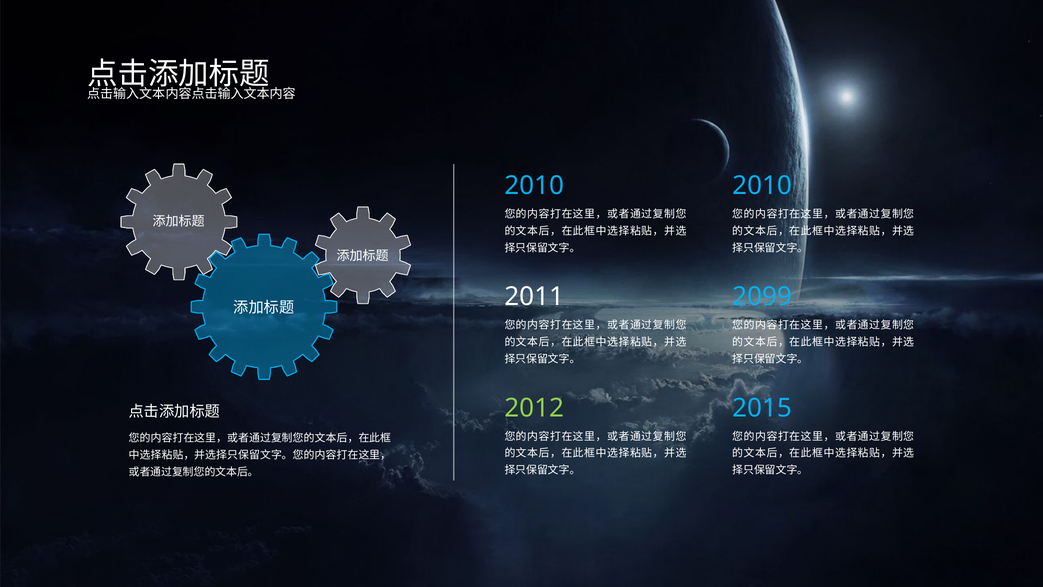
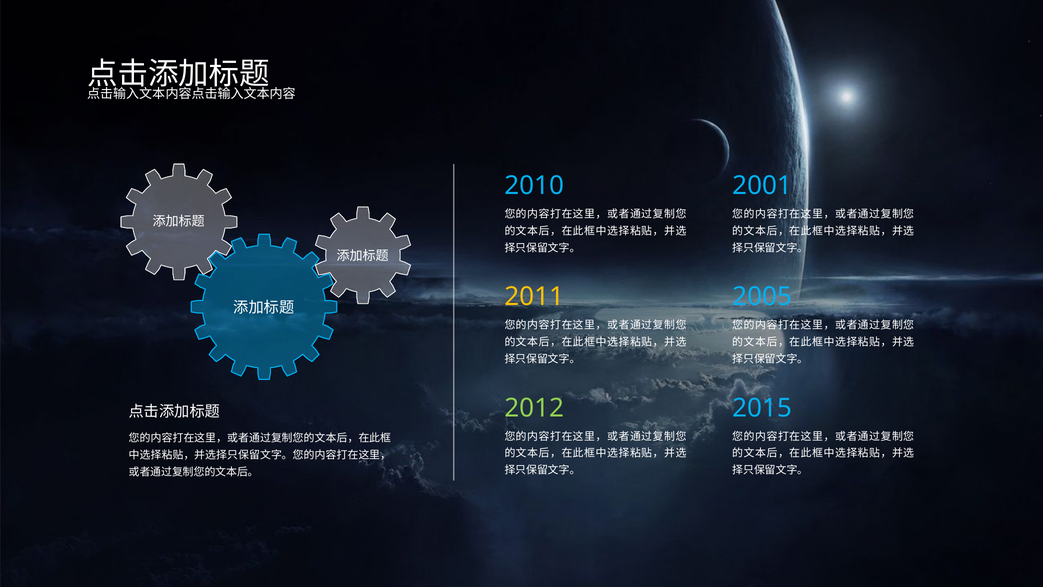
2010 at (762, 186): 2010 -> 2001
2011 colour: white -> yellow
2099: 2099 -> 2005
